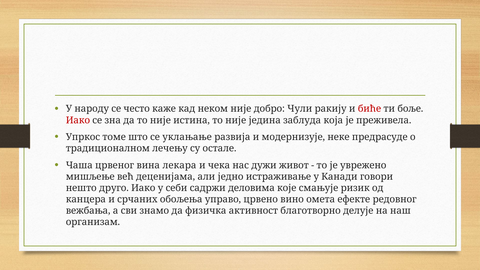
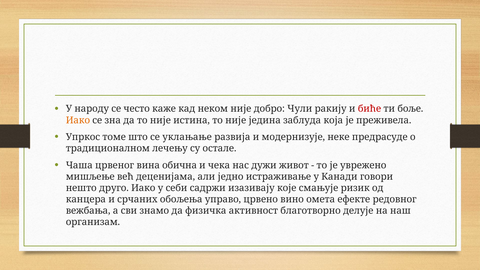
Иако at (78, 120) colour: red -> orange
лекара: лекара -> обична
деловима: деловима -> изазивају
